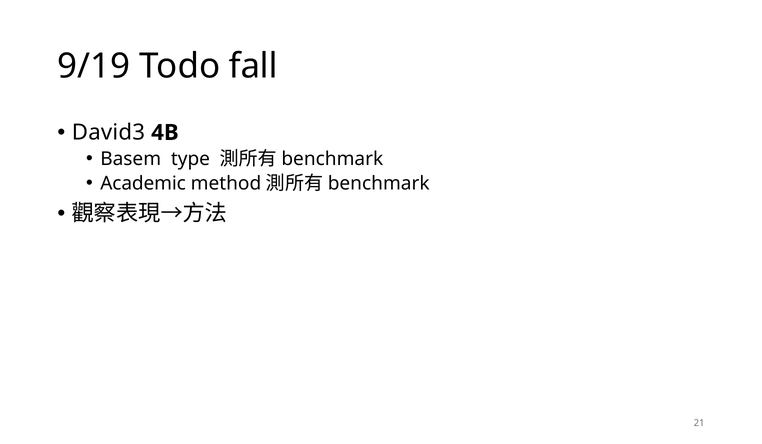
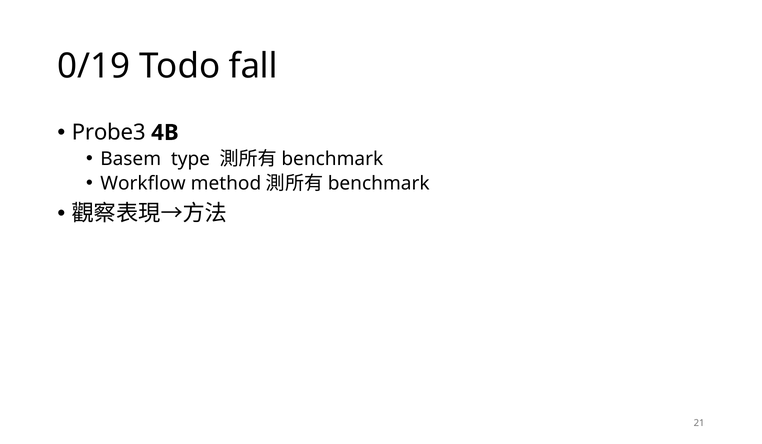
9/19: 9/19 -> 0/19
David3: David3 -> Probe3
Academic: Academic -> Workflow
